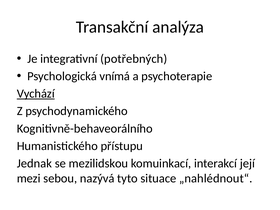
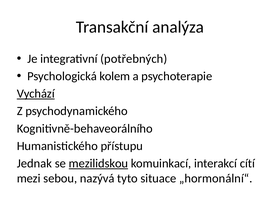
vnímá: vnímá -> kolem
mezilidskou underline: none -> present
její: její -> cítí
„nahlédnout“: „nahlédnout“ -> „hormonální“
